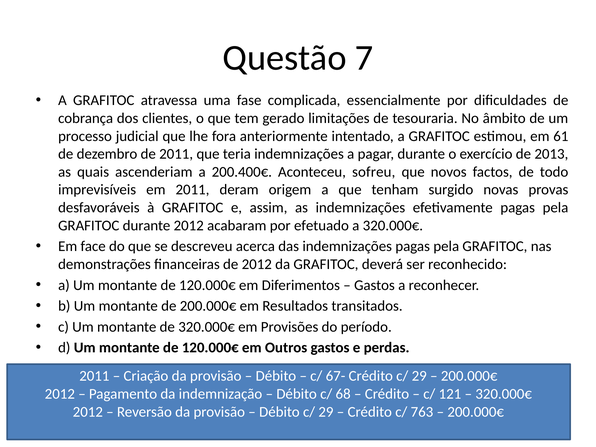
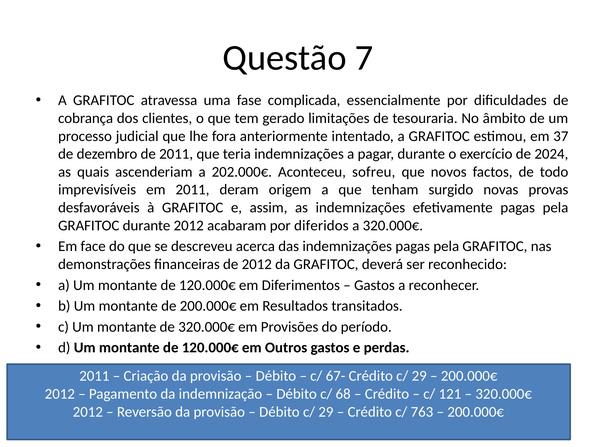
61: 61 -> 37
2013: 2013 -> 2024
200.400€: 200.400€ -> 202.000€
efetuado: efetuado -> diferidos
